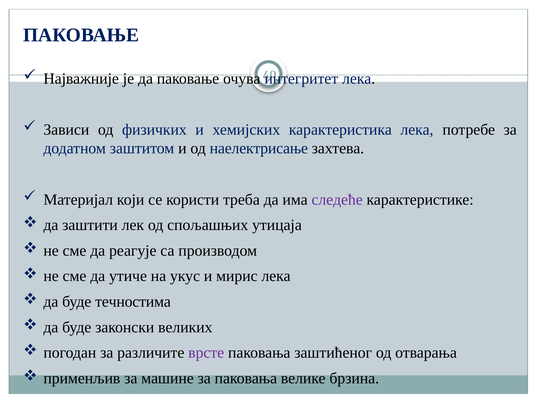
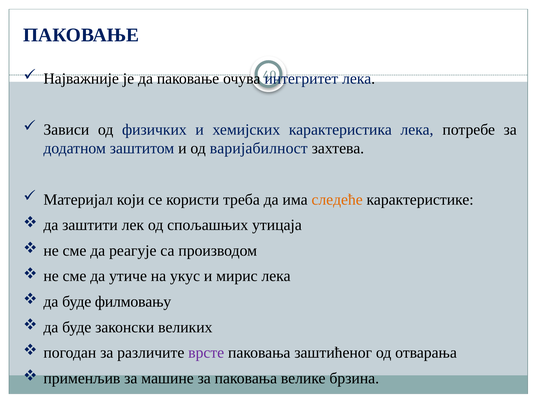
наелектрисање: наелектрисање -> варијабилност
следеће colour: purple -> orange
течностима: течностима -> филмовању
